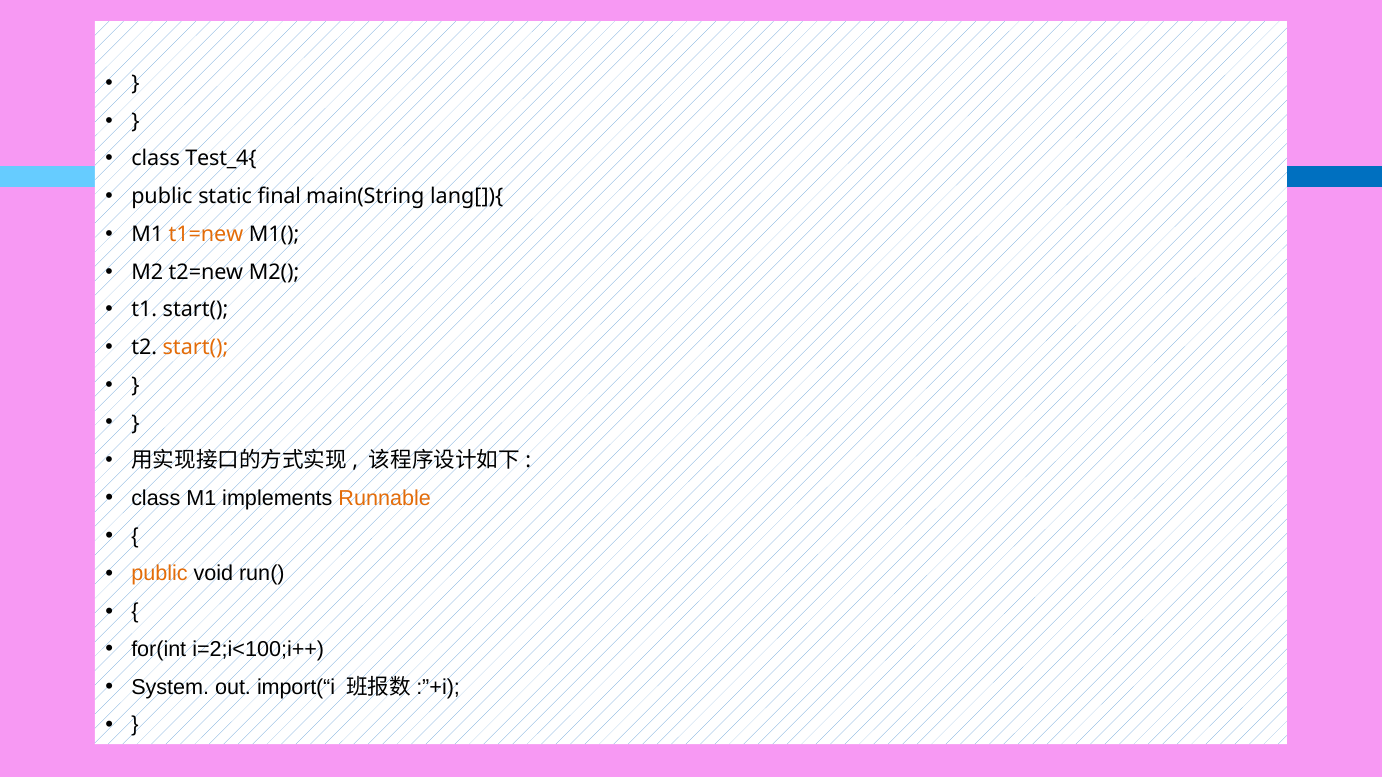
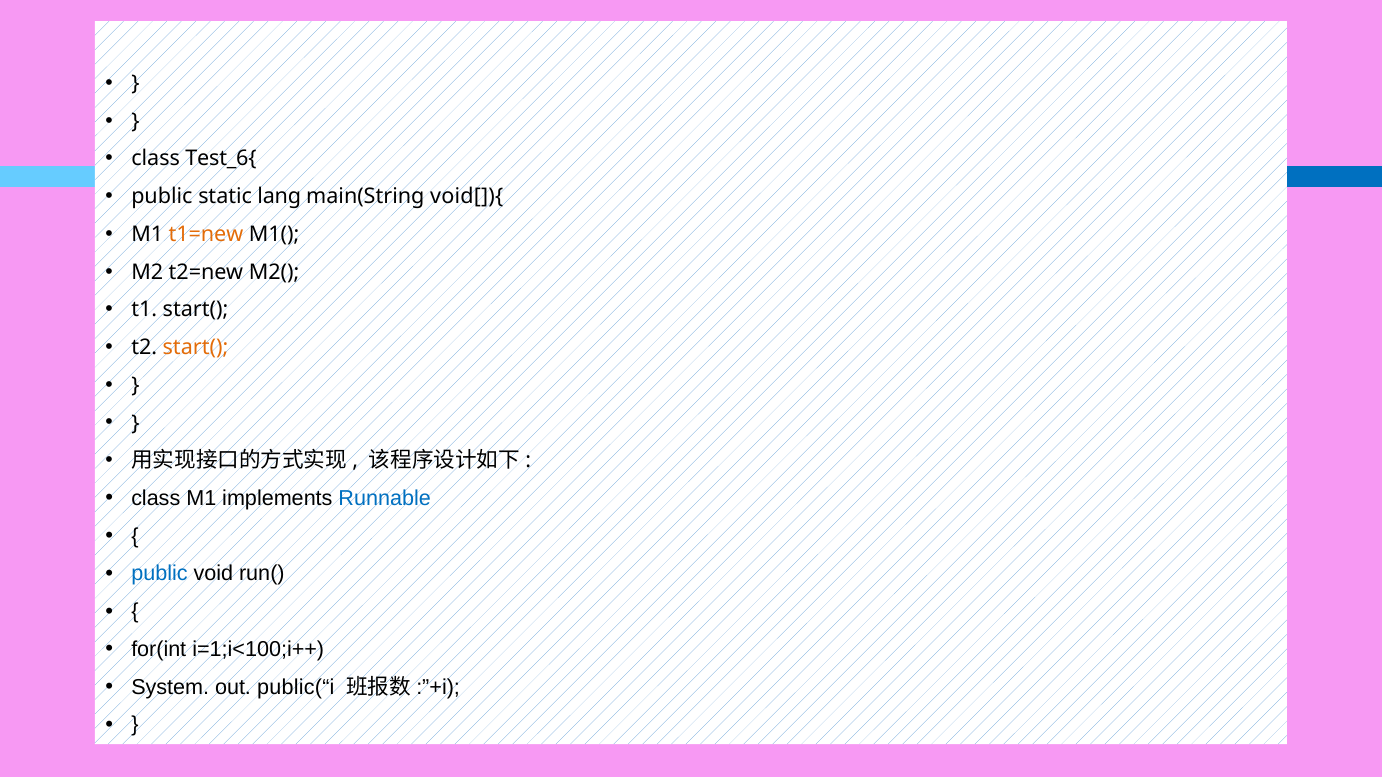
Test_4{: Test_4{ -> Test_6{
final: final -> lang
lang[]){: lang[]){ -> void[]){
Runnable colour: orange -> blue
public at (159, 574) colour: orange -> blue
i=2;i<100;i++: i=2;i<100;i++ -> i=1;i<100;i++
import(“i: import(“i -> public(“i
